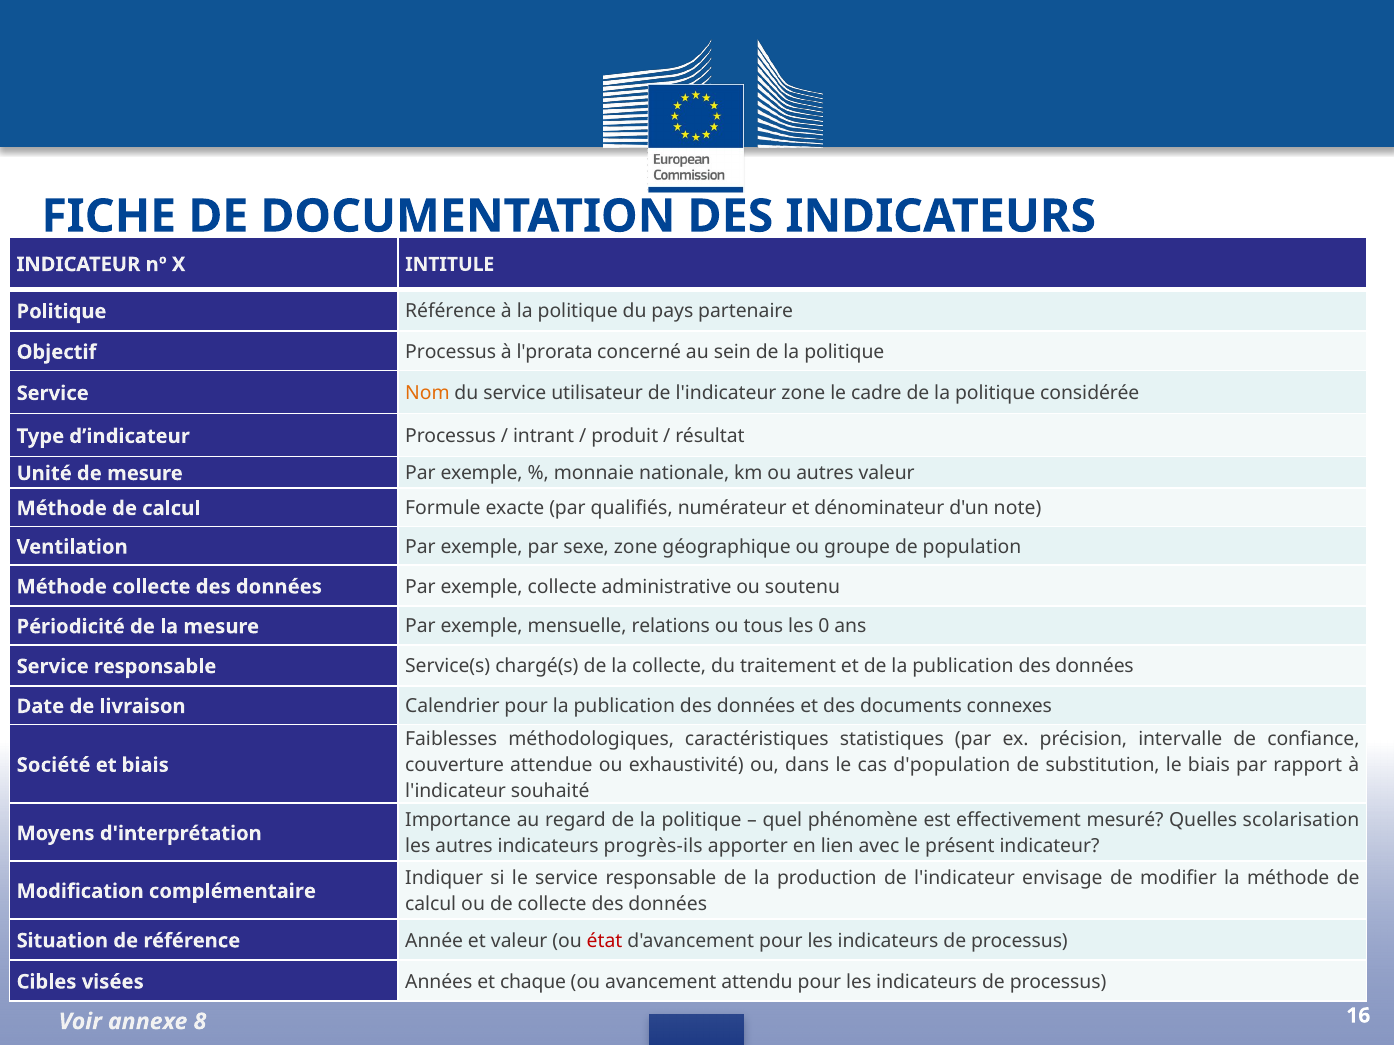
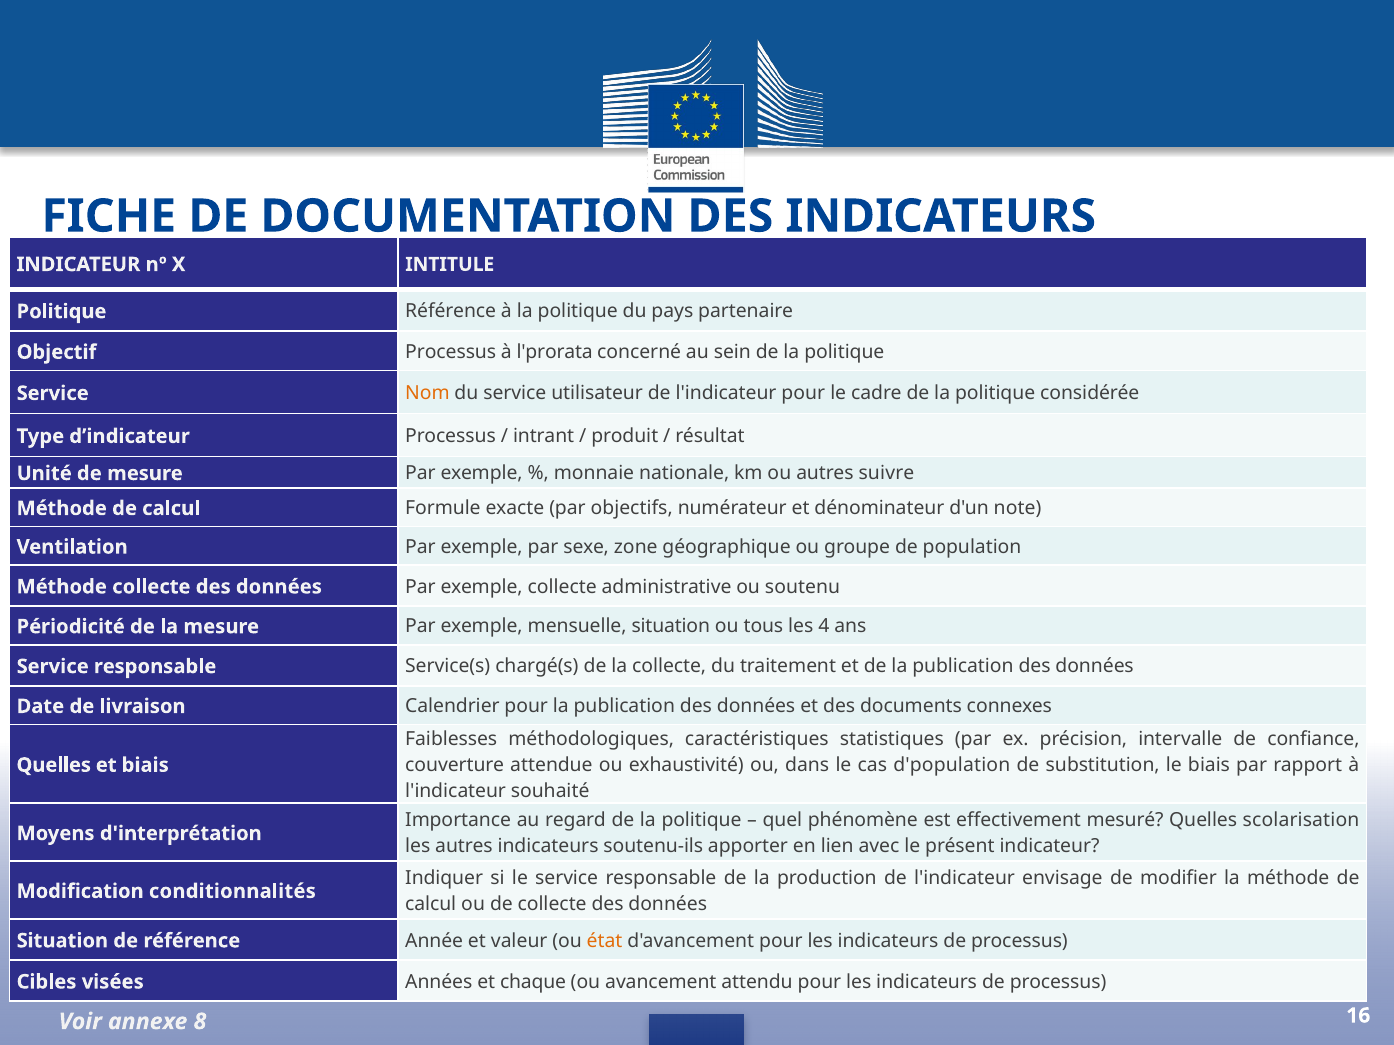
l'indicateur zone: zone -> pour
autres valeur: valeur -> suivre
qualifiés: qualifiés -> objectifs
mensuelle relations: relations -> situation
0: 0 -> 4
Société at (54, 765): Société -> Quelles
progrès-ils: progrès-ils -> soutenu-ils
complémentaire: complémentaire -> conditionnalités
état colour: red -> orange
